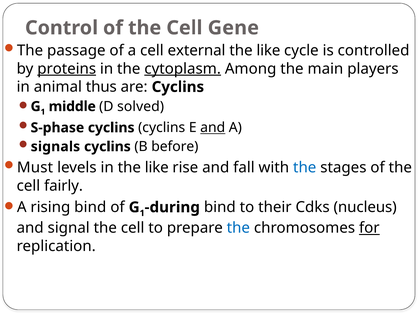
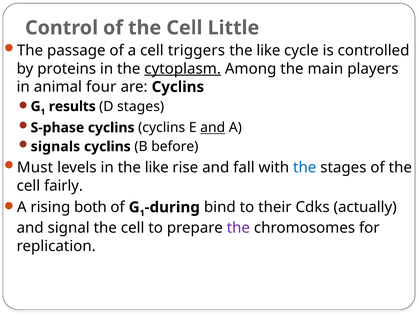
Gene: Gene -> Little
external: external -> triggers
proteins underline: present -> none
thus: thus -> four
middle: middle -> results
D solved: solved -> stages
rising bind: bind -> both
nucleus: nucleus -> actually
the at (238, 228) colour: blue -> purple
for underline: present -> none
